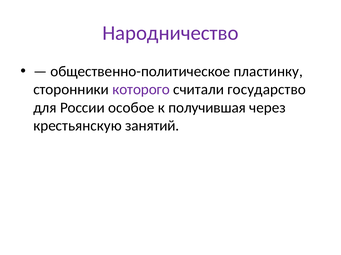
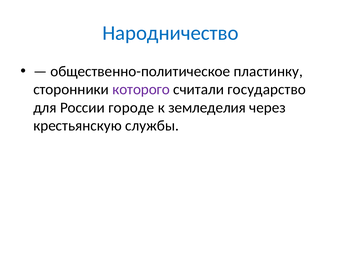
Народничество colour: purple -> blue
особое: особое -> городе
получившая: получившая -> земледелия
занятий: занятий -> службы
